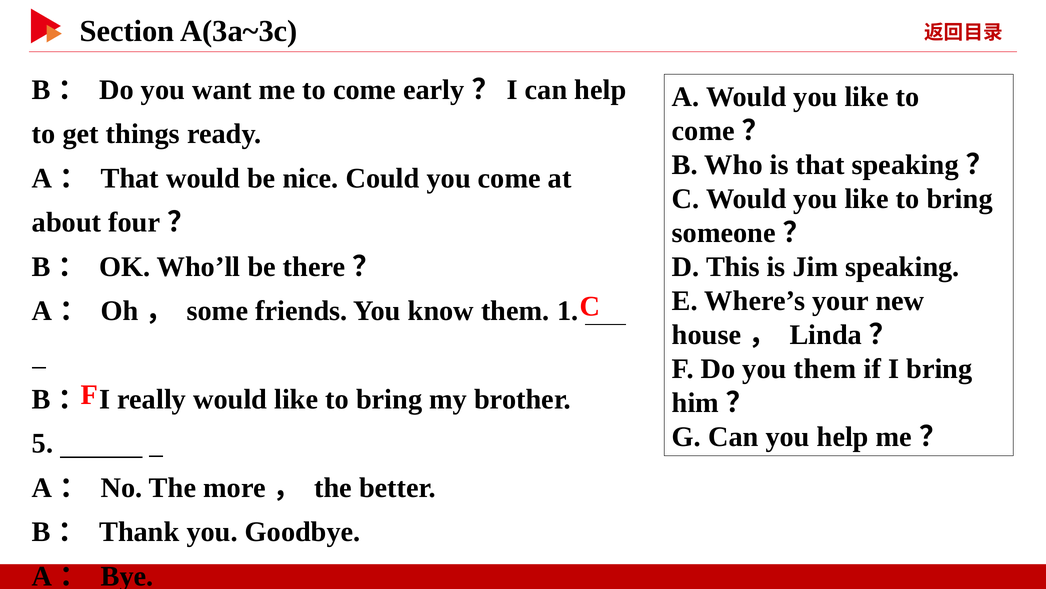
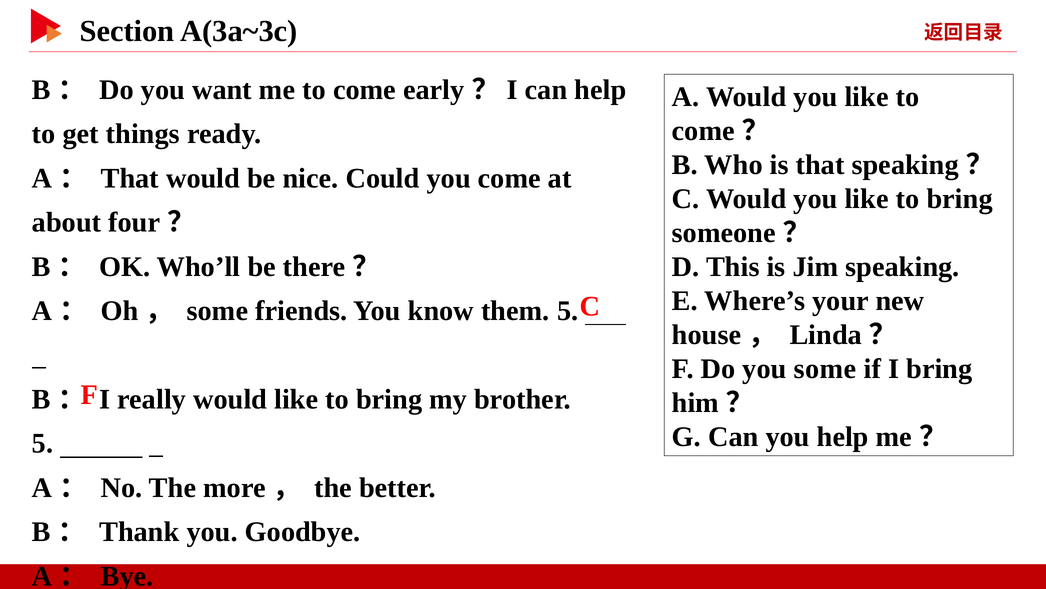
them 1: 1 -> 5
you them: them -> some
